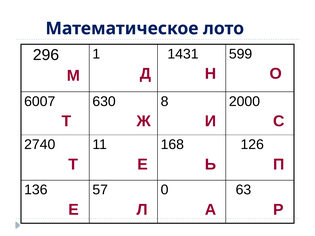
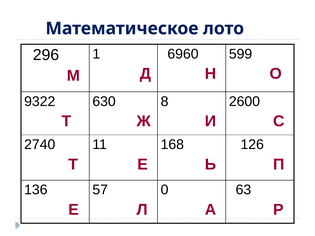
1431: 1431 -> 6960
6007: 6007 -> 9322
2000: 2000 -> 2600
